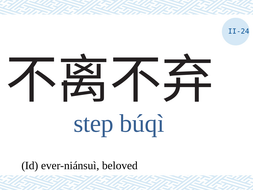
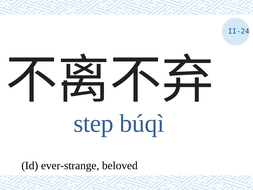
ever-niánsuì: ever-niánsuì -> ever-strange
